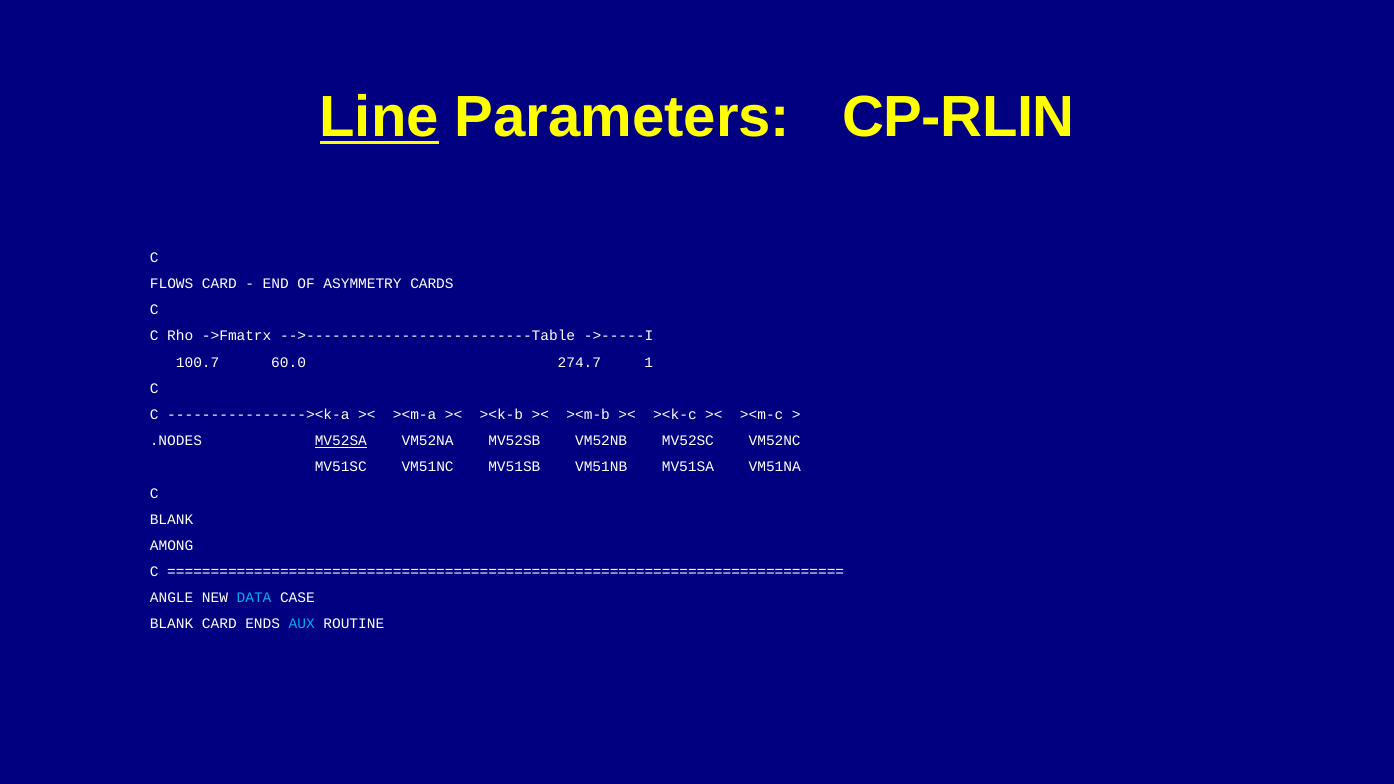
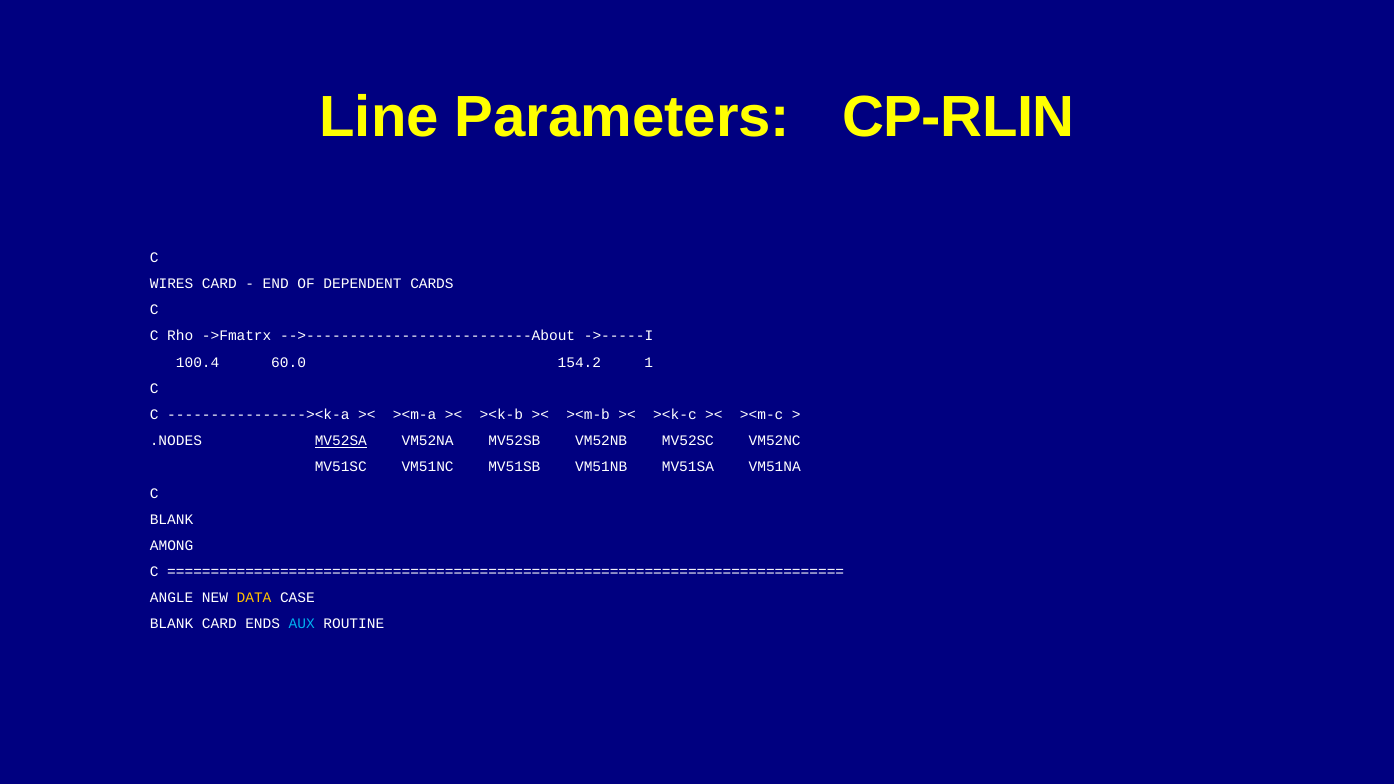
Line underline: present -> none
FLOWS: FLOWS -> WIRES
ASYMMETRY: ASYMMETRY -> DEPENDENT
-->--------------------------Table: -->--------------------------Table -> -->--------------------------About
100.7: 100.7 -> 100.4
274.7: 274.7 -> 154.2
DATA colour: light blue -> yellow
